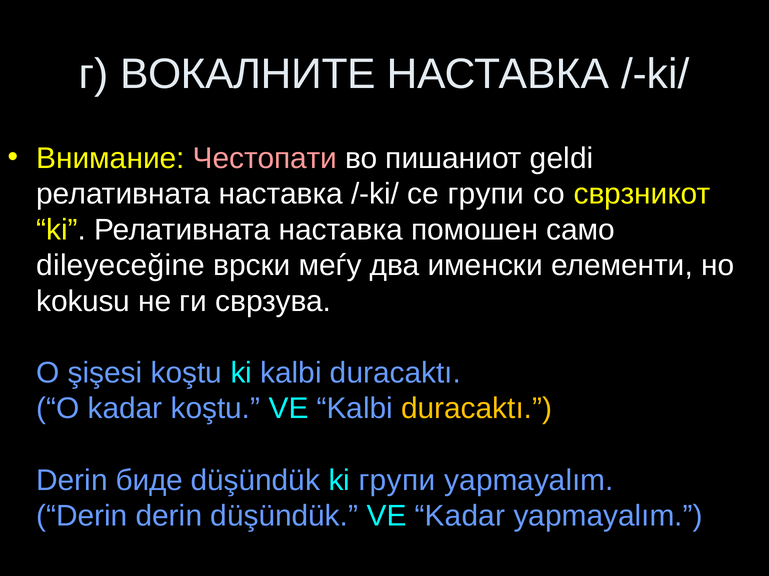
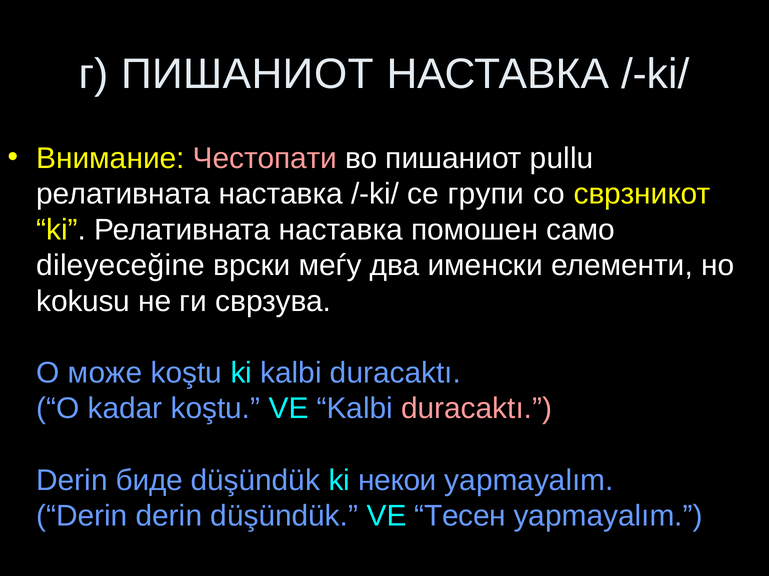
г ВОКАЛНИТЕ: ВОКАЛНИТЕ -> ПИШАНИОТ
geldi: geldi -> pullu
şişesi: şişesi -> може
duracaktı at (477, 409) colour: yellow -> pink
ki групи: групи -> некои
VE Kadar: Kadar -> Тесен
